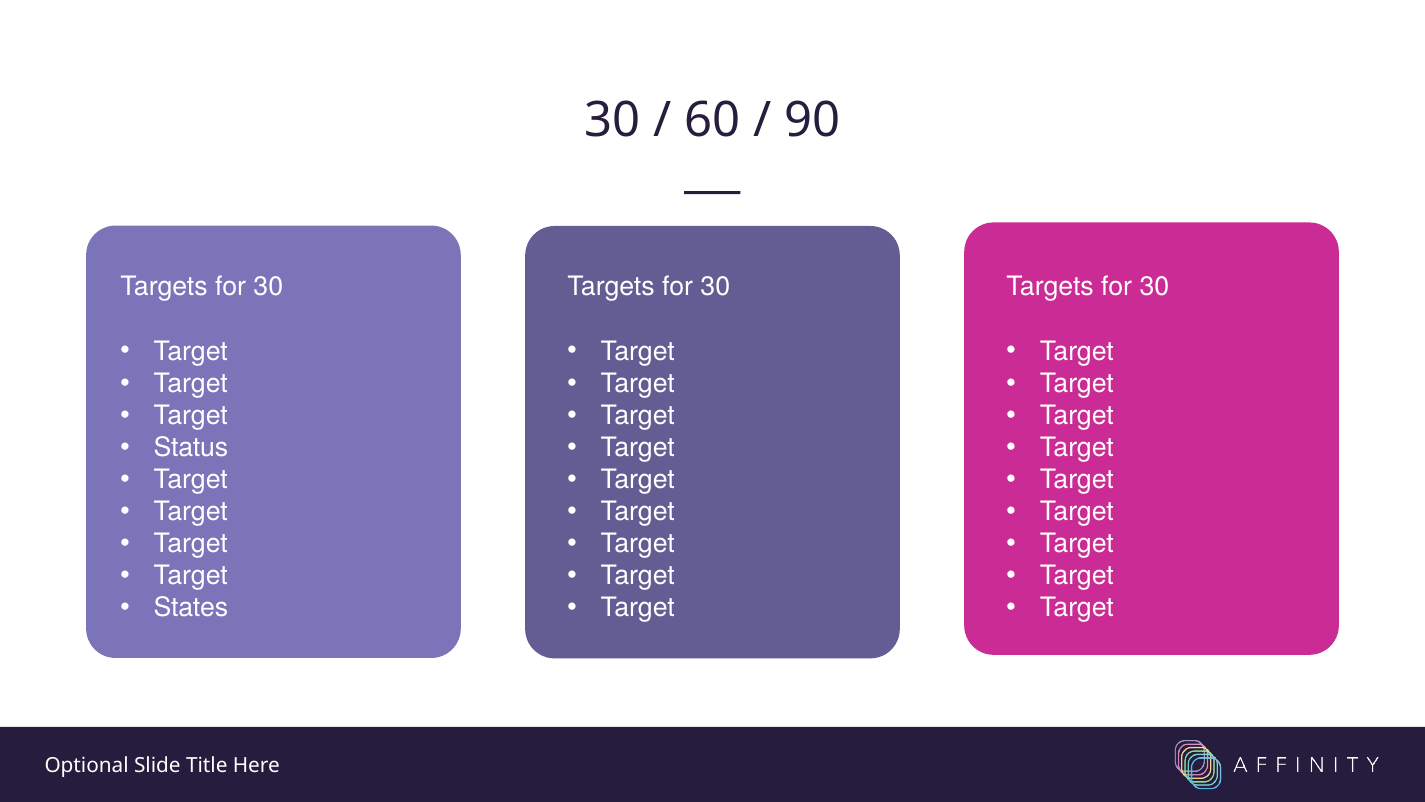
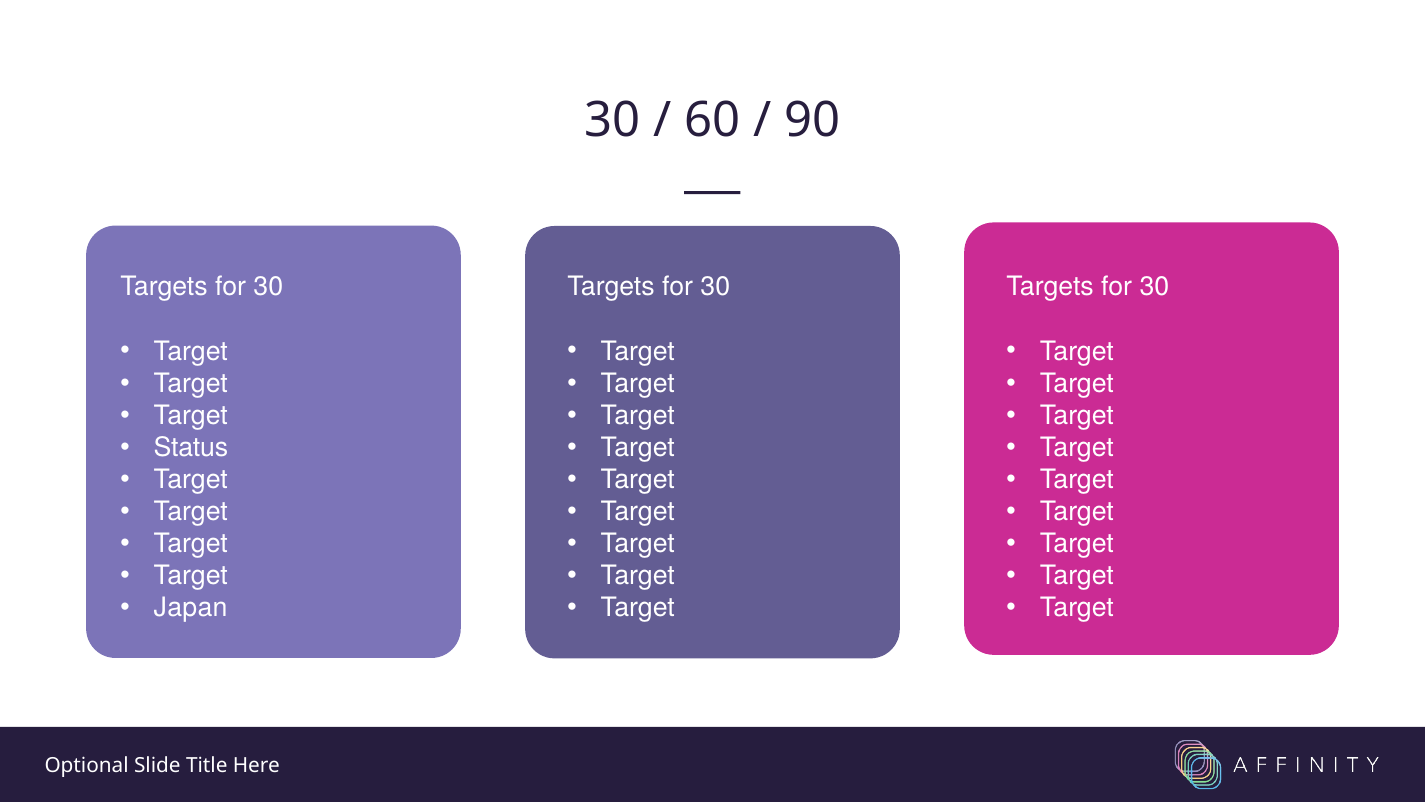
States: States -> Japan
